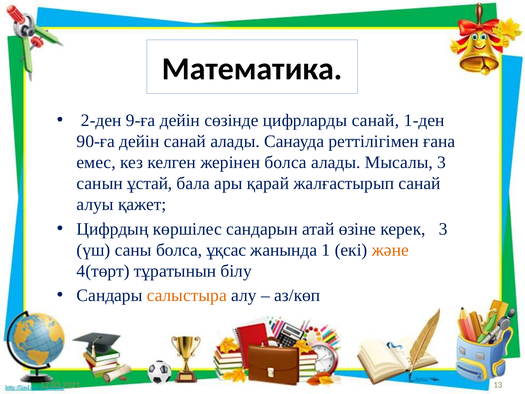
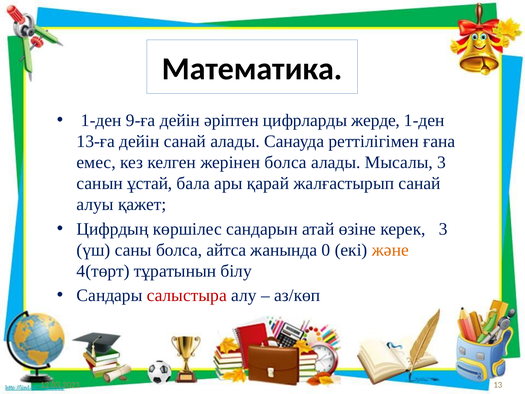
2-ден at (101, 120): 2-ден -> 1-ден
сөзінде: сөзінде -> әріптен
цифрларды санай: санай -> жерде
90-ға: 90-ға -> 13-ға
ұқсас: ұқсас -> айтса
1: 1 -> 0
салыстыра colour: orange -> red
